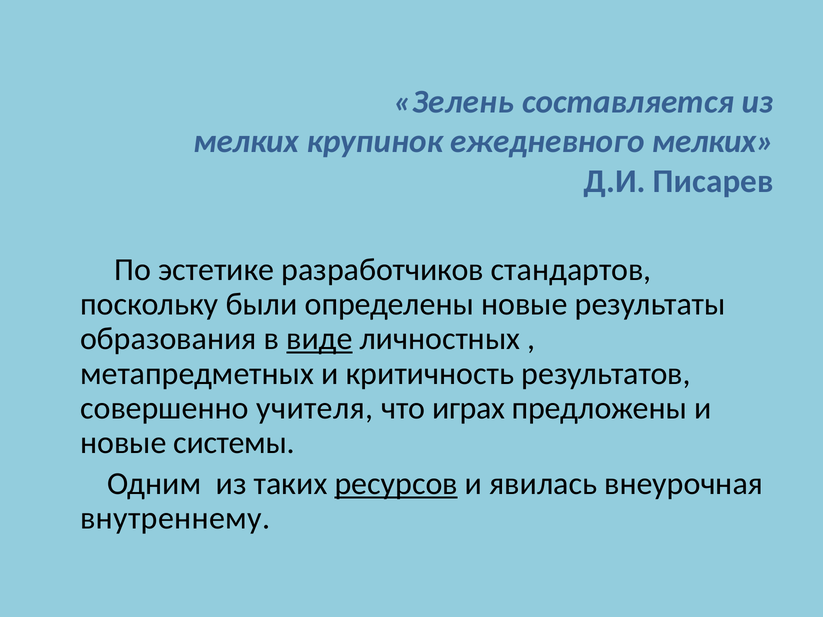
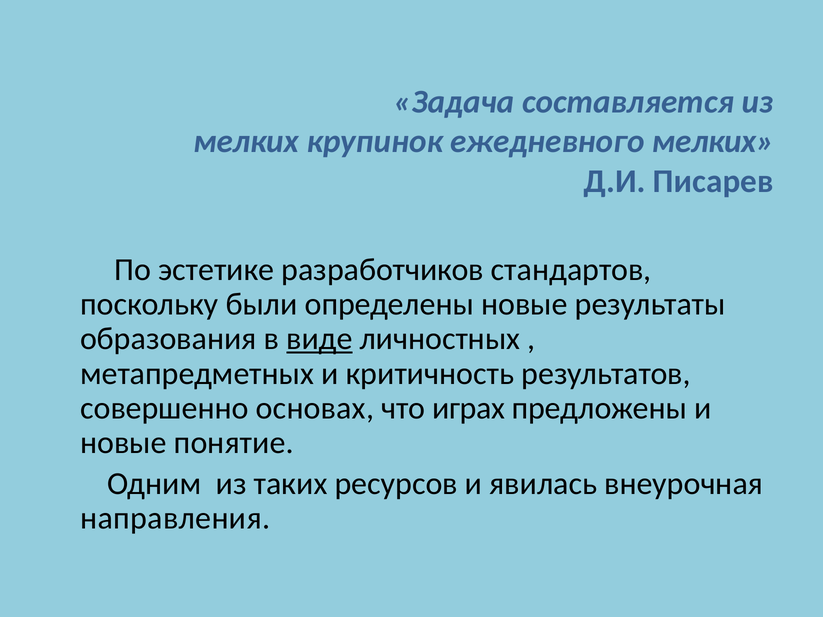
Зелень: Зелень -> Задача
учителя: учителя -> основах
системы: системы -> понятие
ресурсов underline: present -> none
внутреннему: внутреннему -> направления
